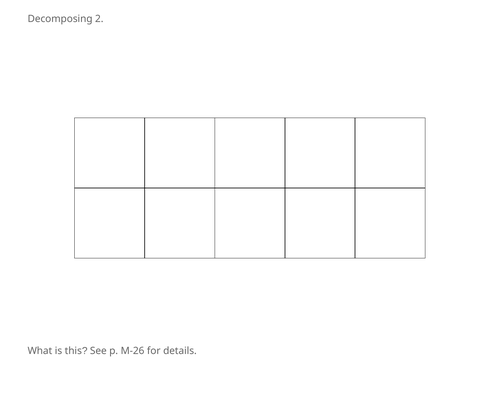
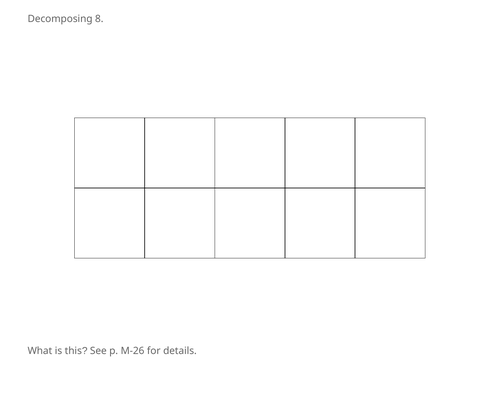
2: 2 -> 8
